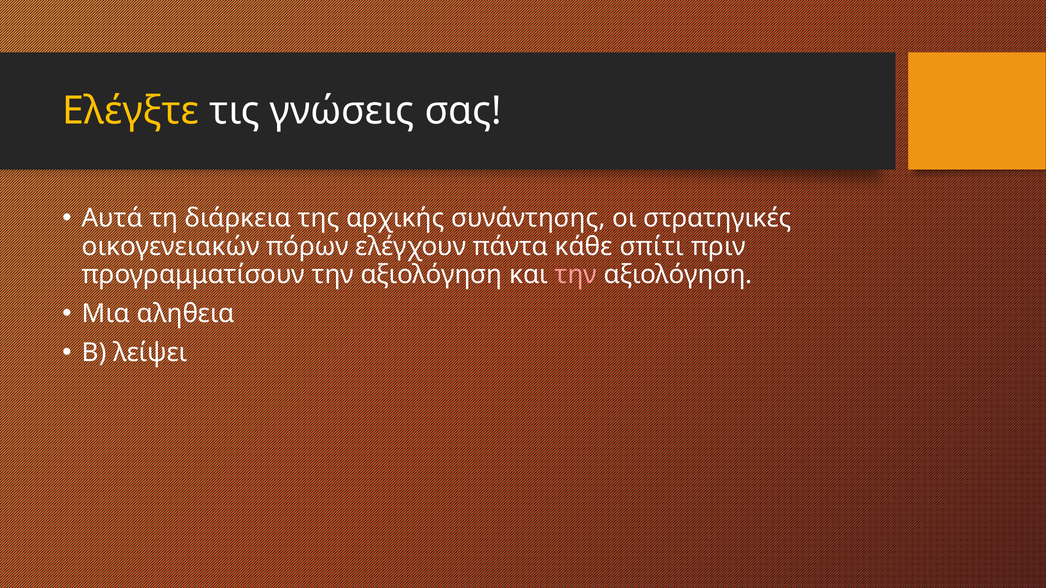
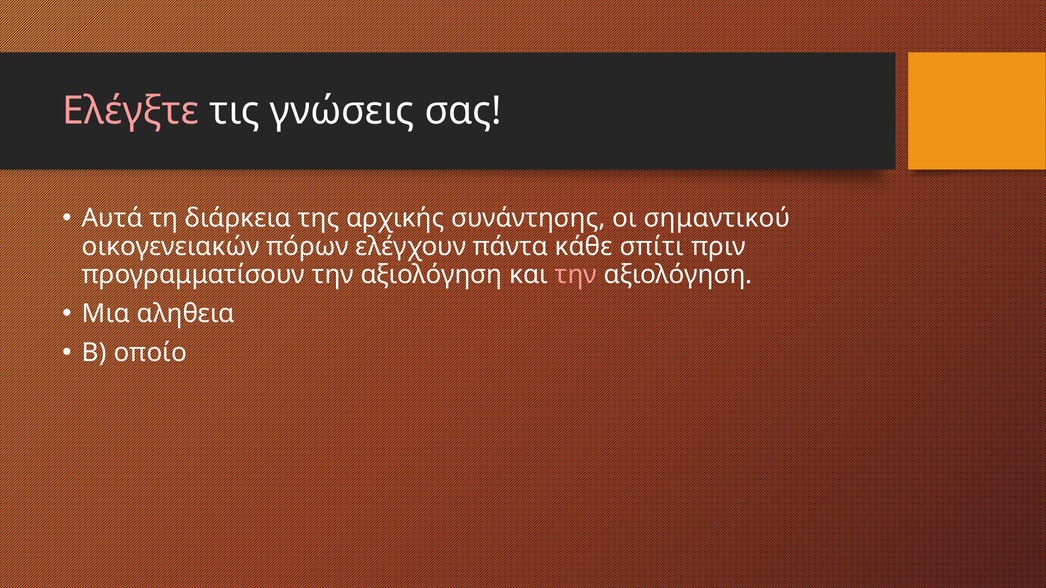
Ελέγξτε colour: yellow -> pink
στρατηγικές: στρατηγικές -> σημαντικού
λείψει: λείψει -> οποίο
